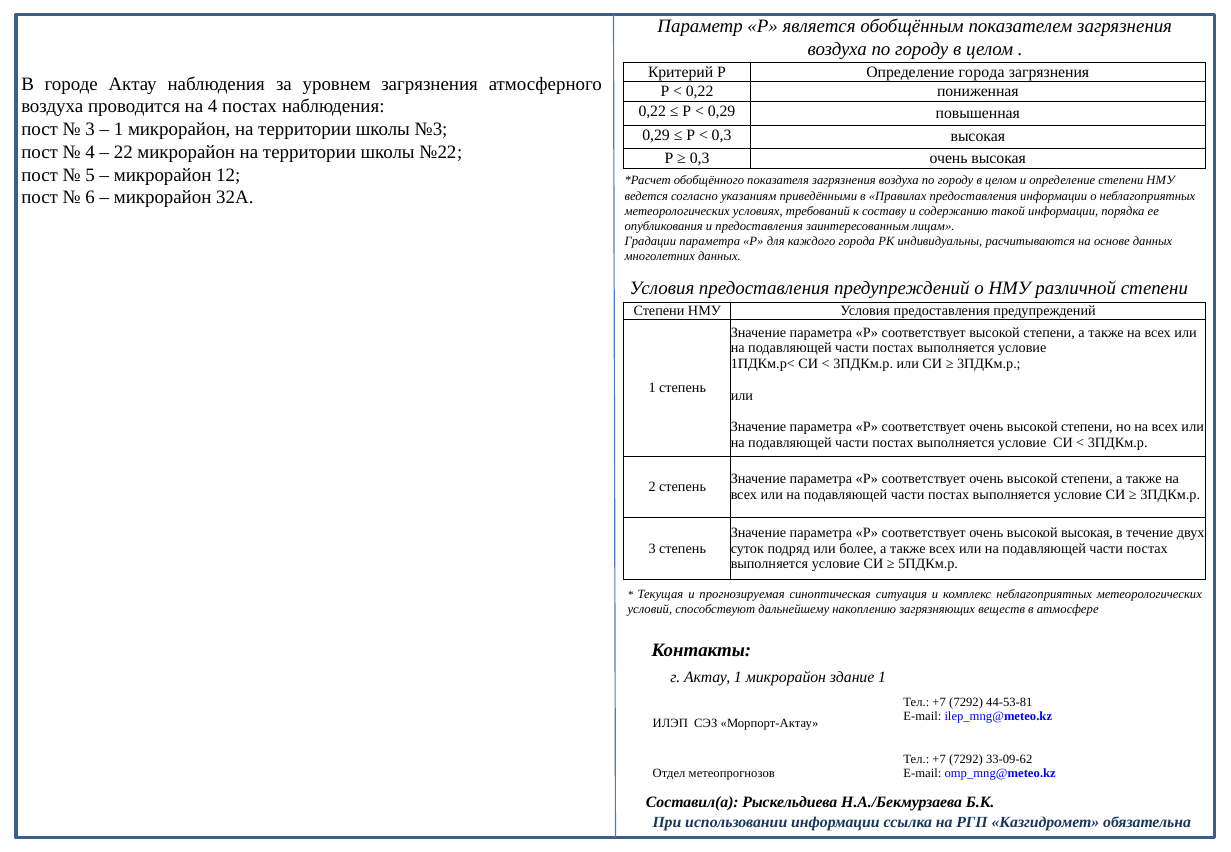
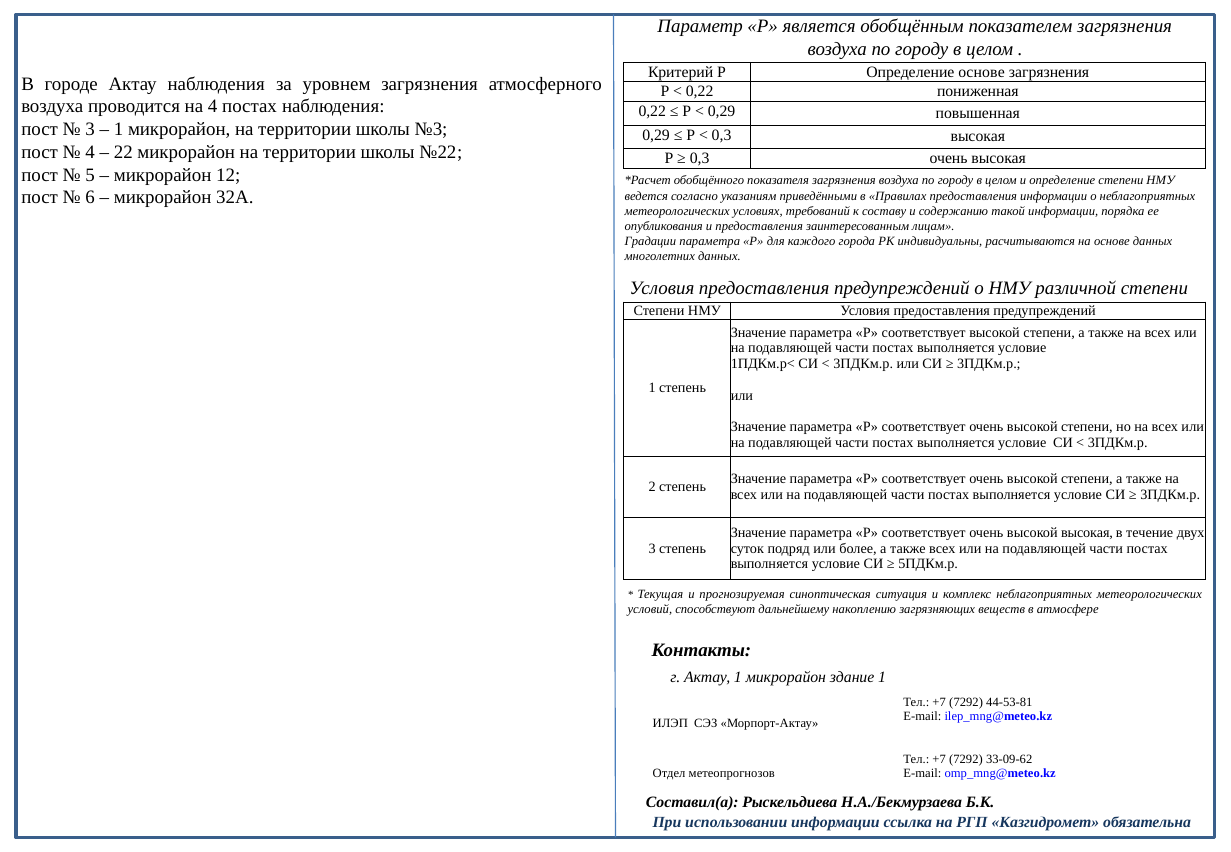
Определение города: города -> основе
